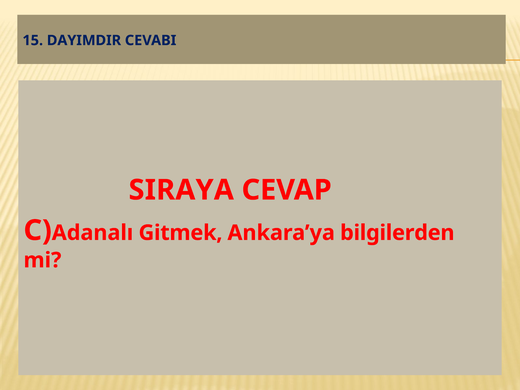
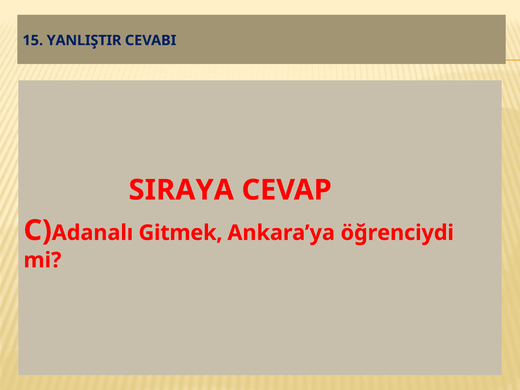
DAYIMDIR: DAYIMDIR -> YANLIŞTIR
bilgilerden: bilgilerden -> öğrenciydi
